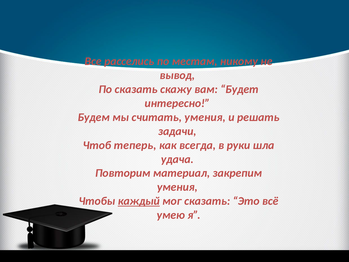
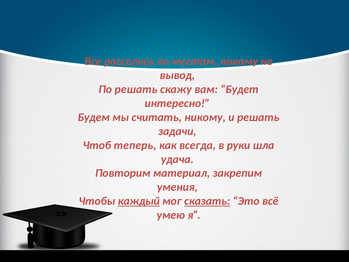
По сказать: сказать -> решать
считать умения: умения -> никому
сказать at (207, 201) underline: none -> present
